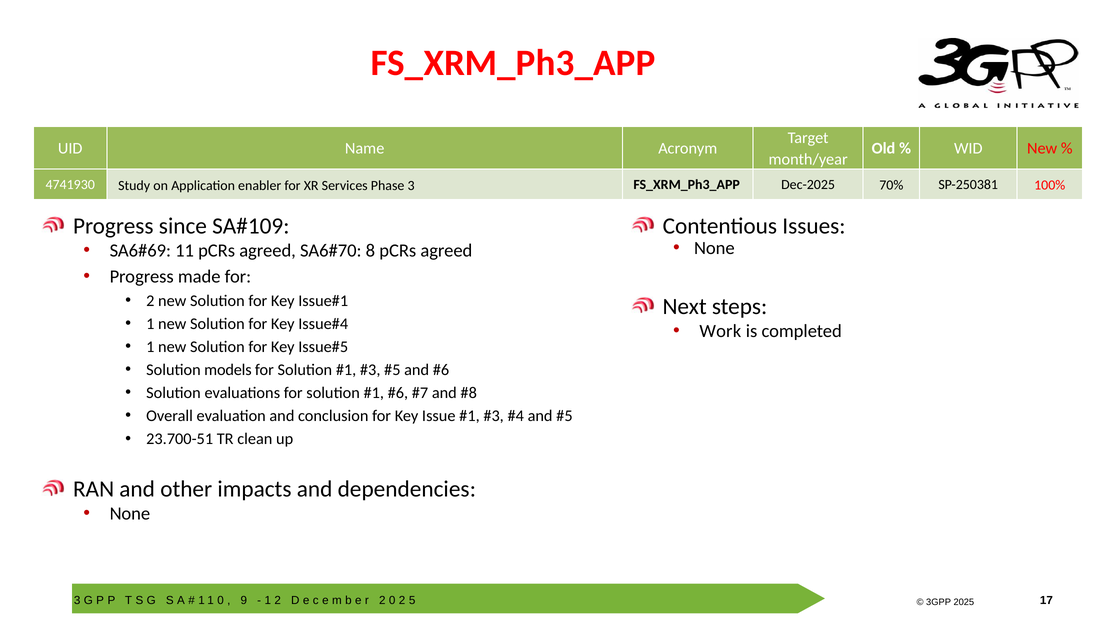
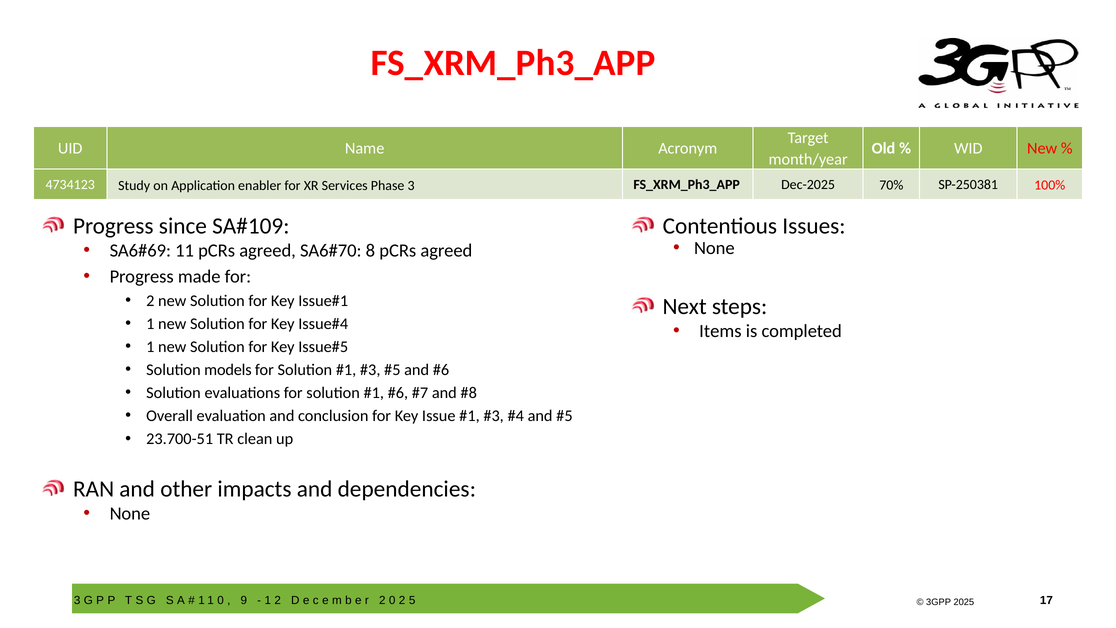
4741930: 4741930 -> 4734123
Work: Work -> Items
